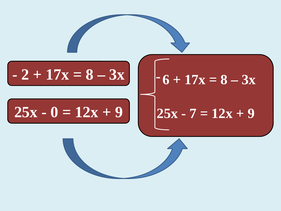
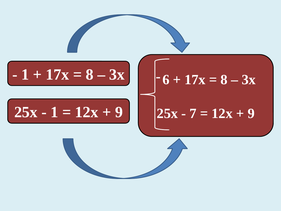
2 at (25, 74): 2 -> 1
0 at (54, 112): 0 -> 1
